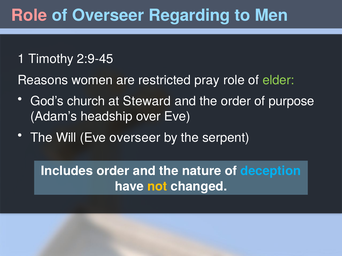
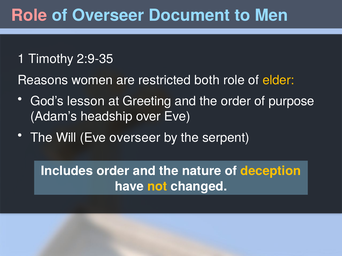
Regarding: Regarding -> Document
2:9-45: 2:9-45 -> 2:9-35
pray: pray -> both
elder colour: light green -> yellow
church: church -> lesson
Steward: Steward -> Greeting
deception colour: light blue -> yellow
